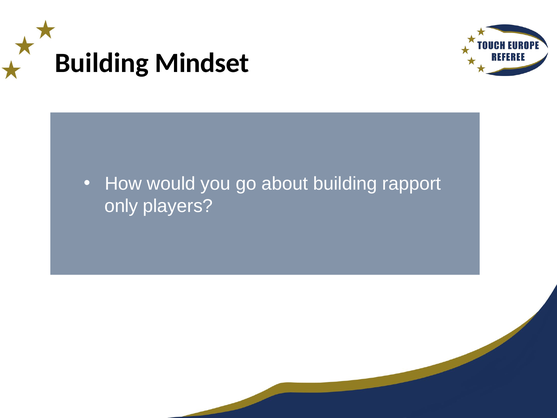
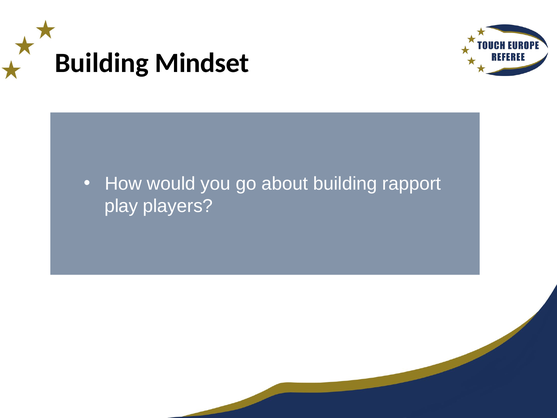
only: only -> play
